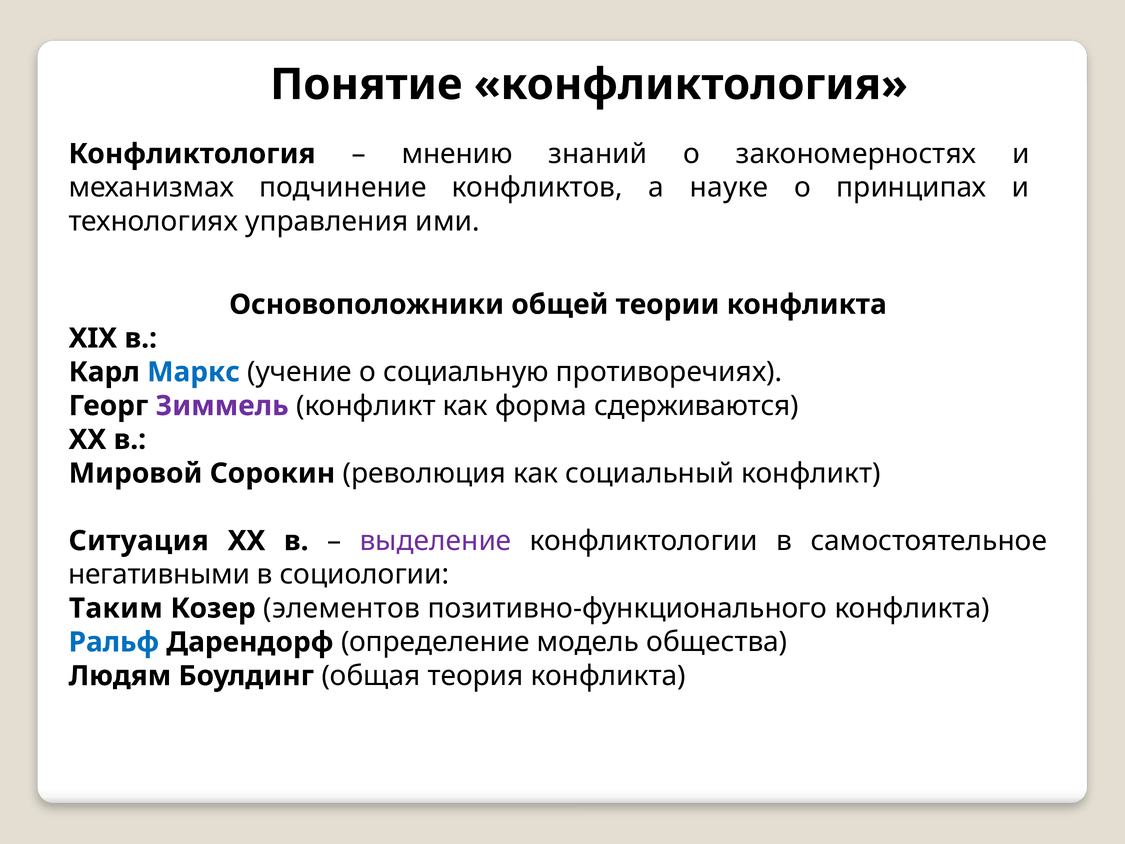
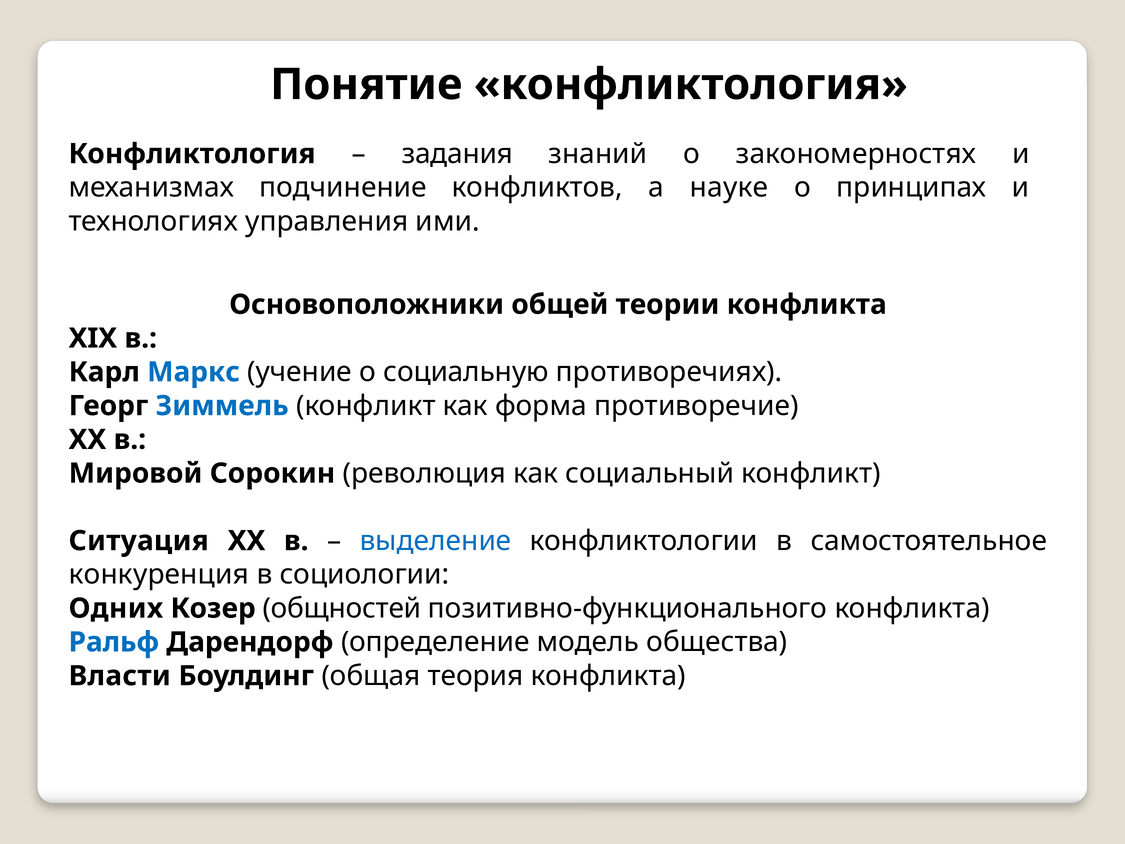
мнению: мнению -> задания
Зиммель colour: purple -> blue
сдерживаются: сдерживаются -> противоречие
выделение colour: purple -> blue
негативными: негативными -> конкуренция
Таким: Таким -> Одних
элементов: элементов -> общностей
Людям: Людям -> Власти
